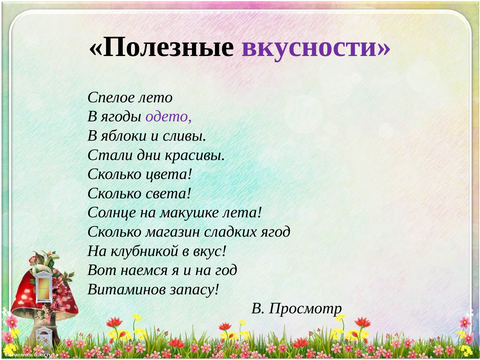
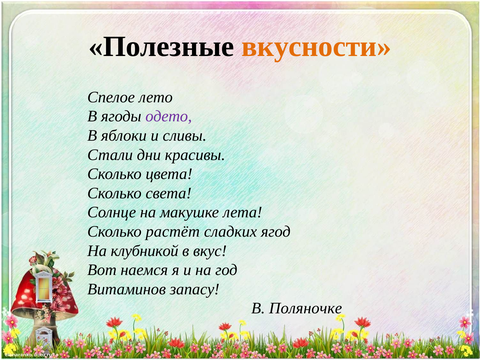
вкусности colour: purple -> orange
магазин: магазин -> растёт
Просмотр: Просмотр -> Поляночке
